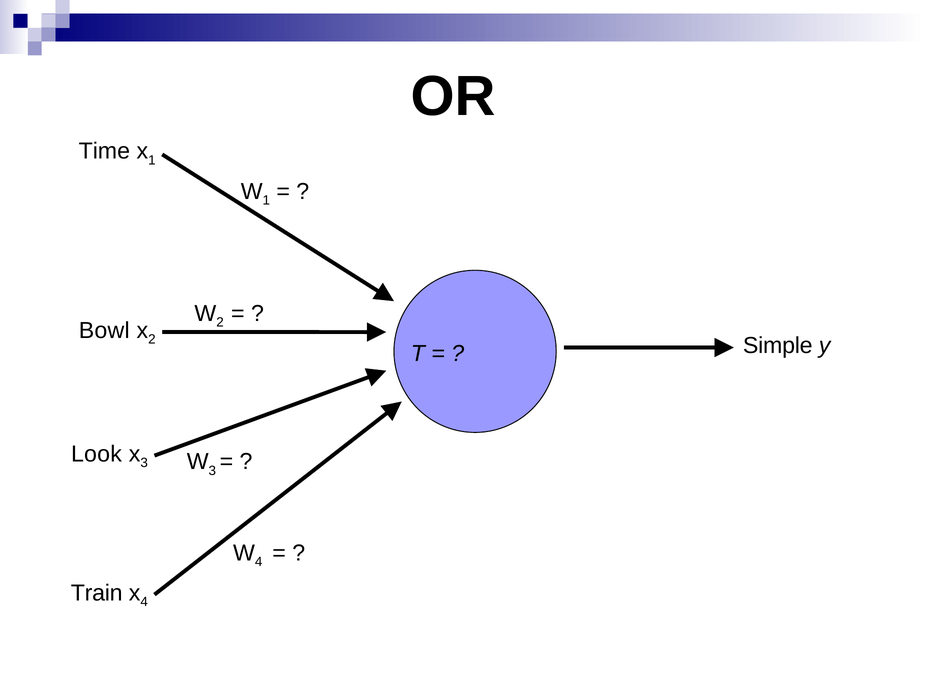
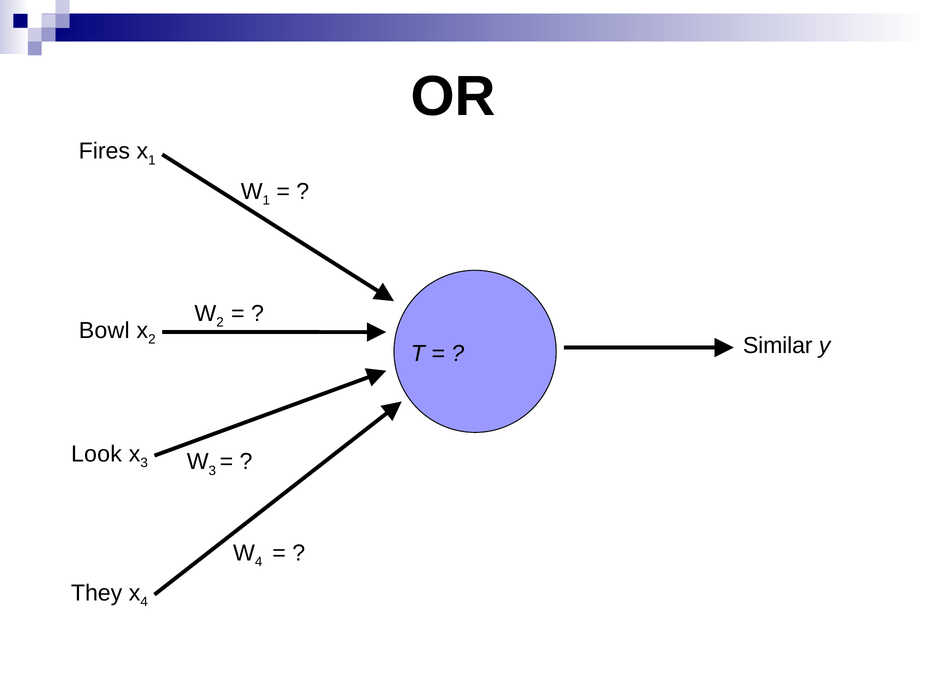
Time: Time -> Fires
Simple: Simple -> Similar
Train: Train -> They
